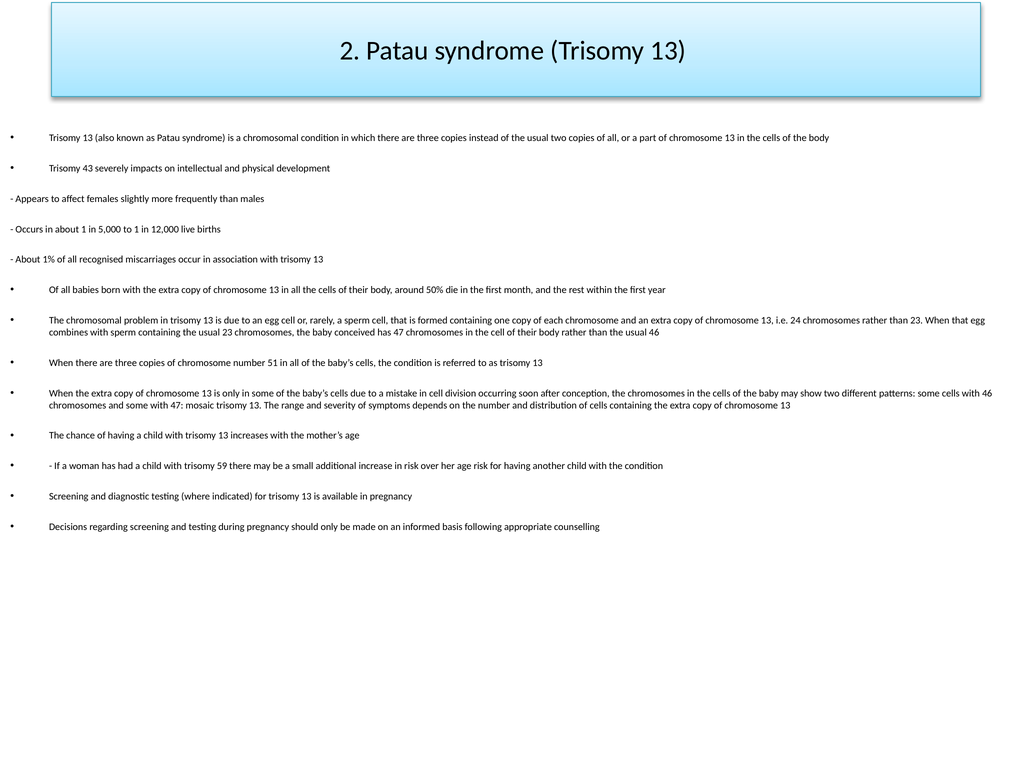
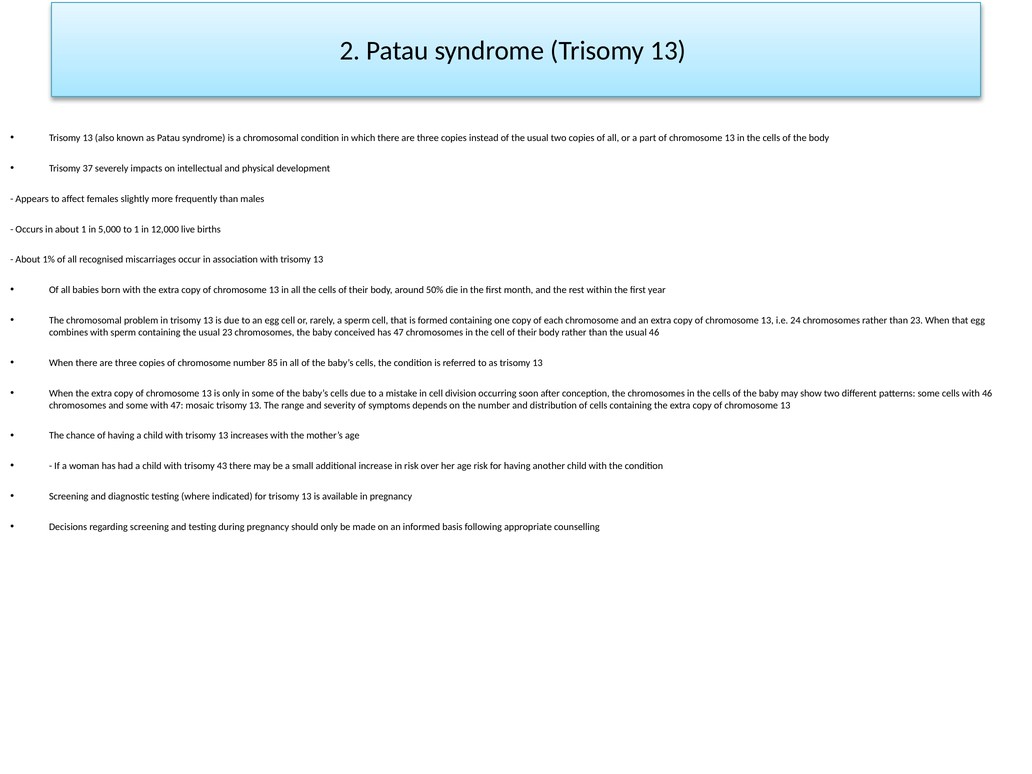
43: 43 -> 37
51: 51 -> 85
59: 59 -> 43
